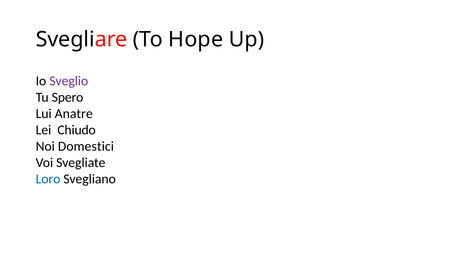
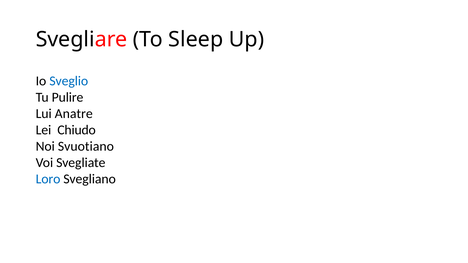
Hope: Hope -> Sleep
Sveglio colour: purple -> blue
Spero: Spero -> Pulire
Domestici: Domestici -> Svuotiano
